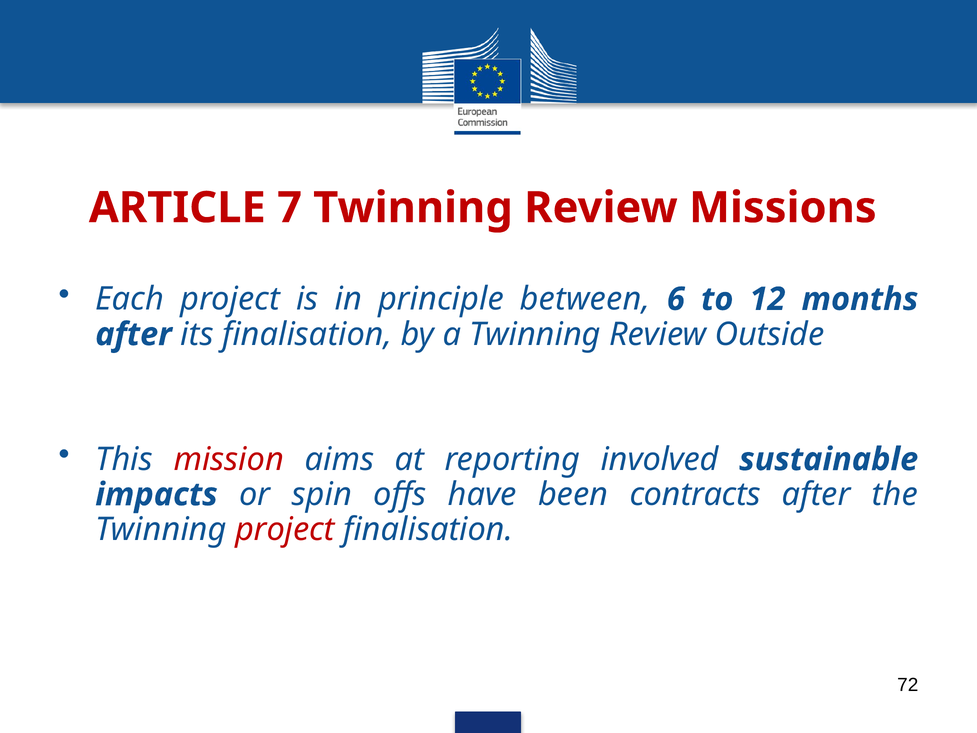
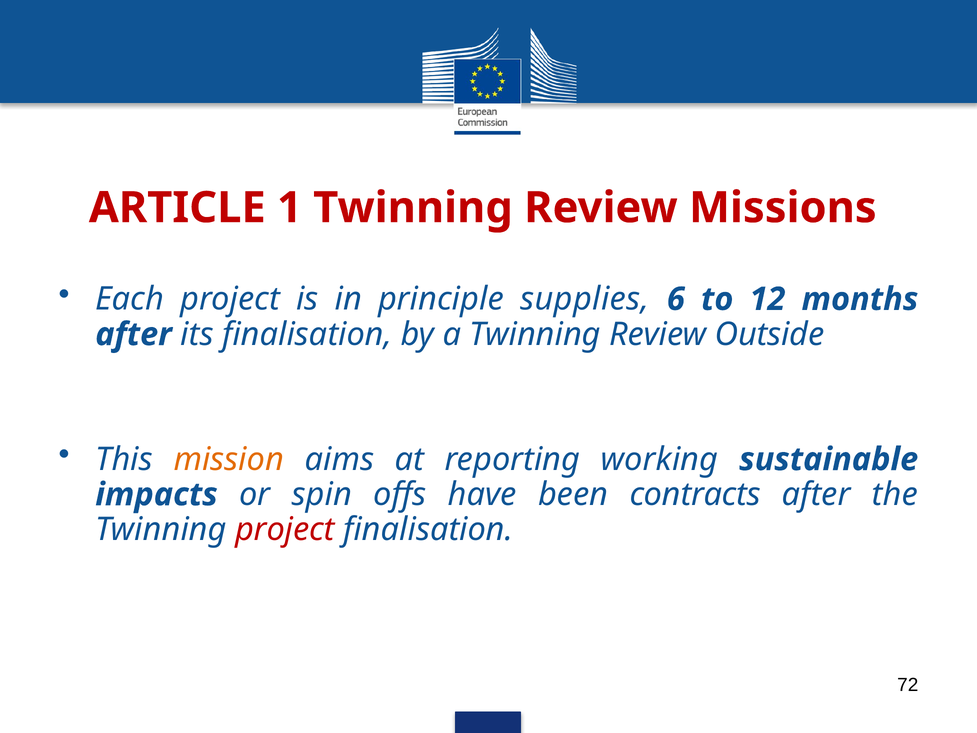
7: 7 -> 1
between: between -> supplies
mission colour: red -> orange
involved: involved -> working
